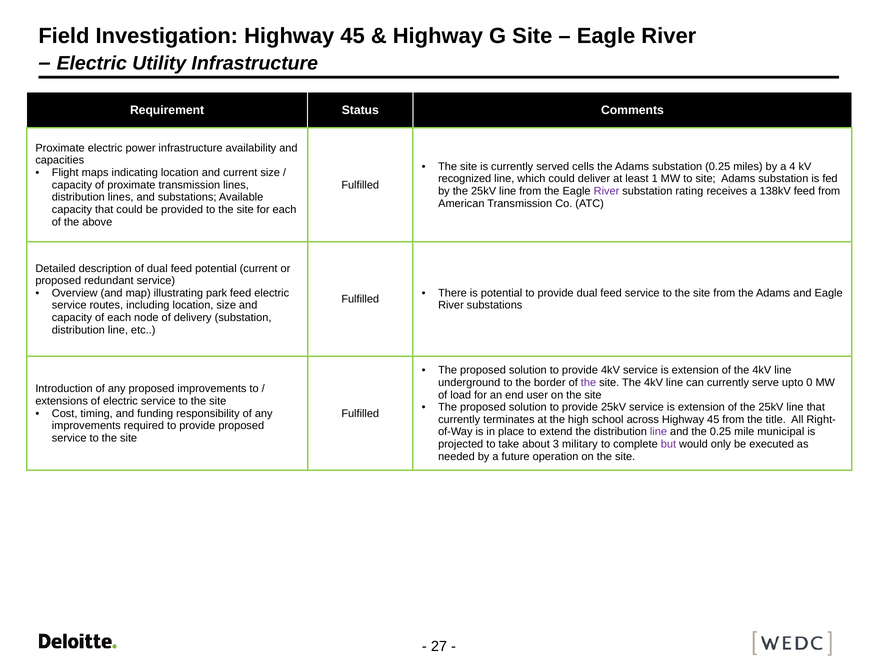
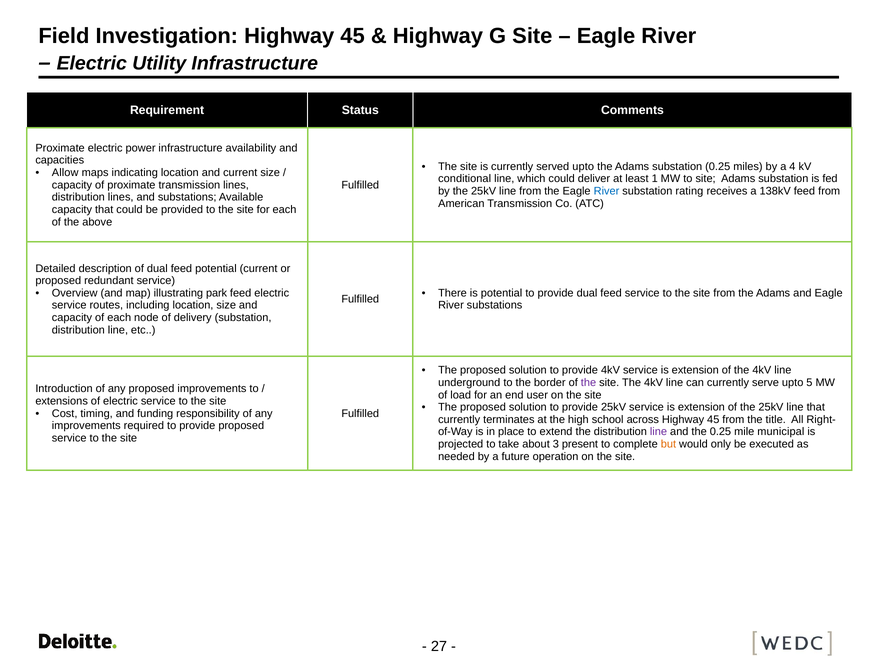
served cells: cells -> upto
Flight: Flight -> Allow
recognized: recognized -> conditional
River at (607, 191) colour: purple -> blue
0: 0 -> 5
military: military -> present
but colour: purple -> orange
